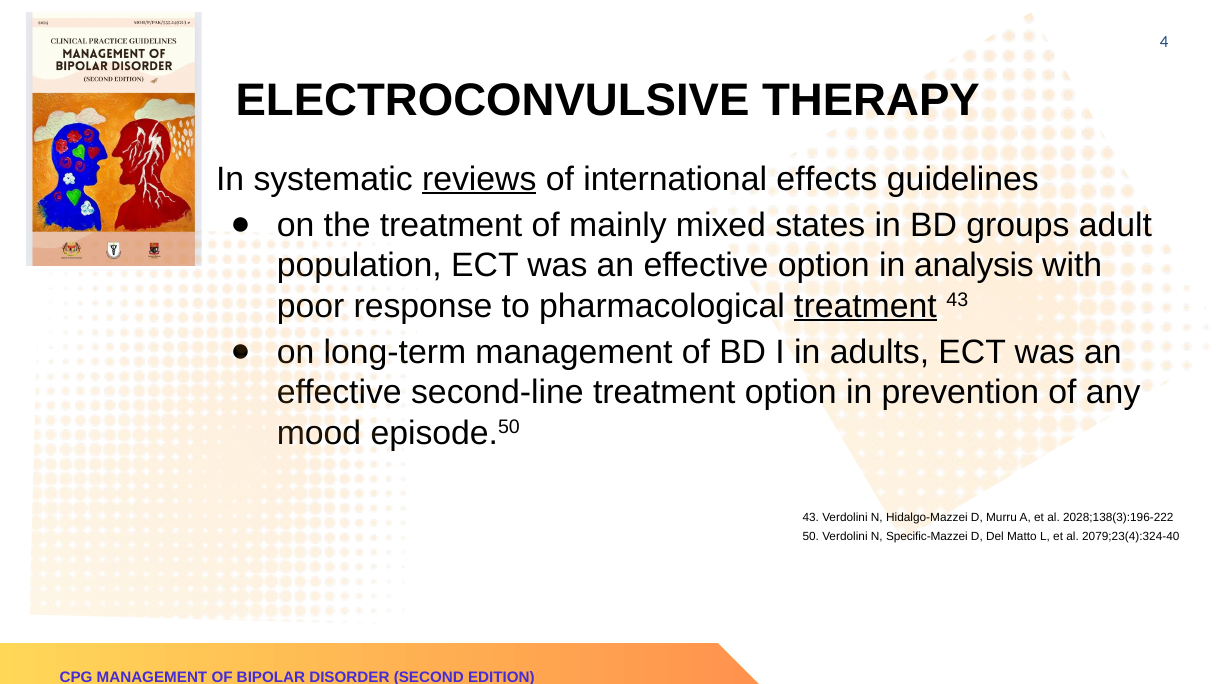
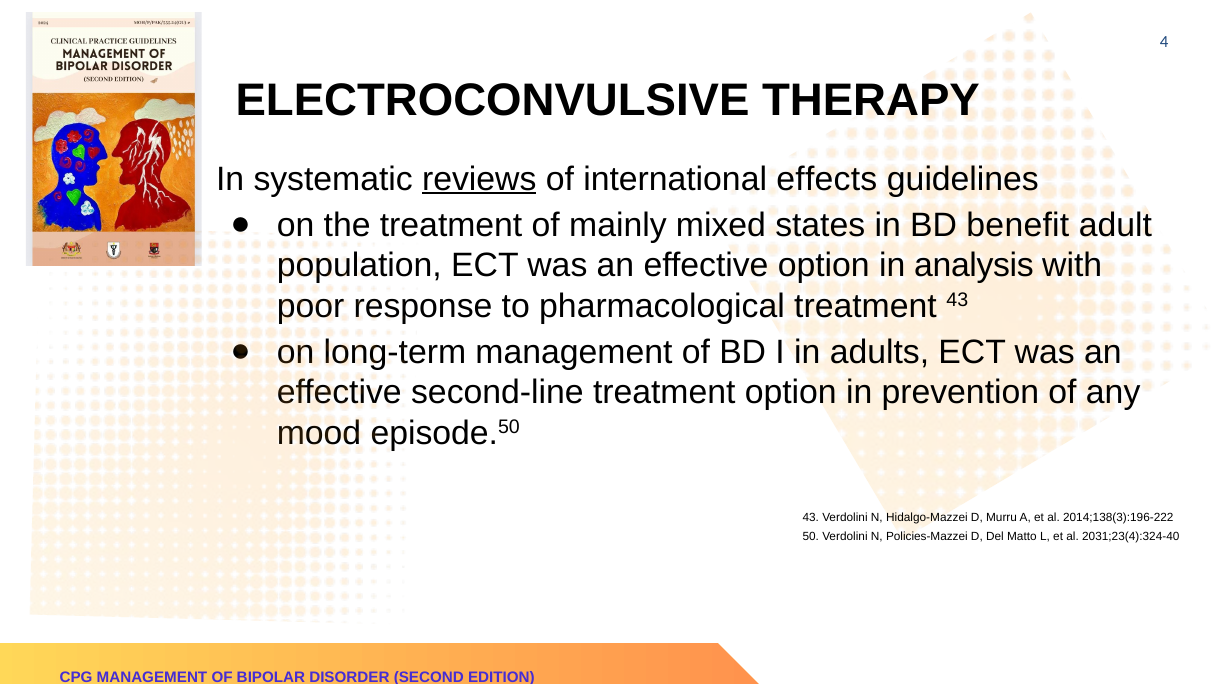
groups: groups -> benefit
treatment at (865, 306) underline: present -> none
2028;138(3):196-222: 2028;138(3):196-222 -> 2014;138(3):196-222
Specific-Mazzei: Specific-Mazzei -> Policies-Mazzei
2079;23(4):324-40: 2079;23(4):324-40 -> 2031;23(4):324-40
